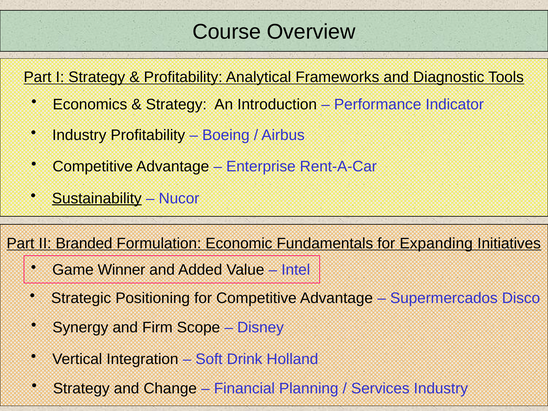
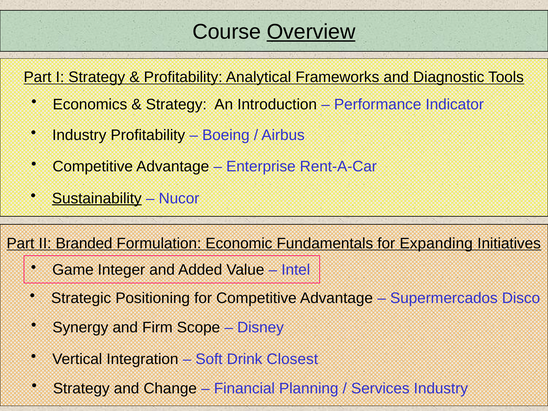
Overview underline: none -> present
Winner: Winner -> Integer
Holland: Holland -> Closest
